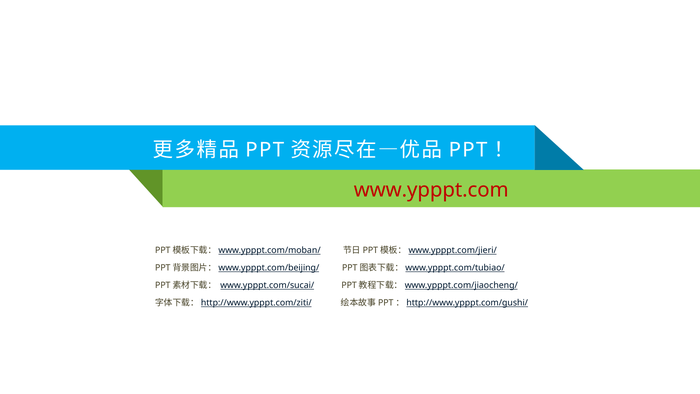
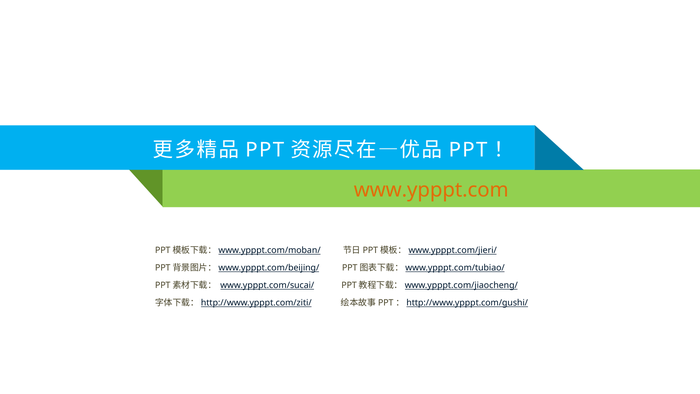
www.ypppt.com colour: red -> orange
